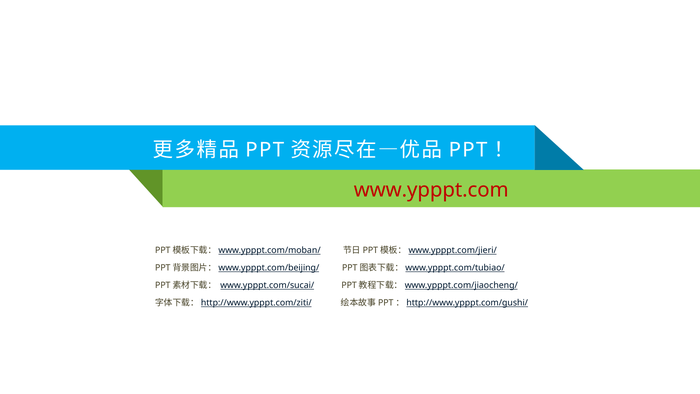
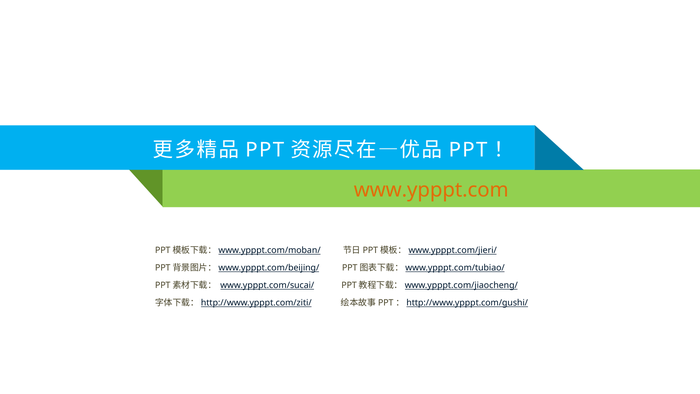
www.ypppt.com colour: red -> orange
